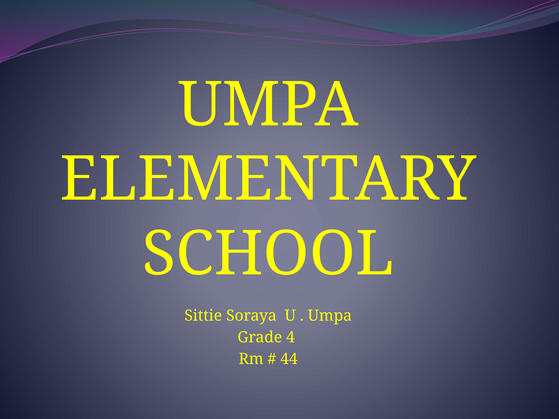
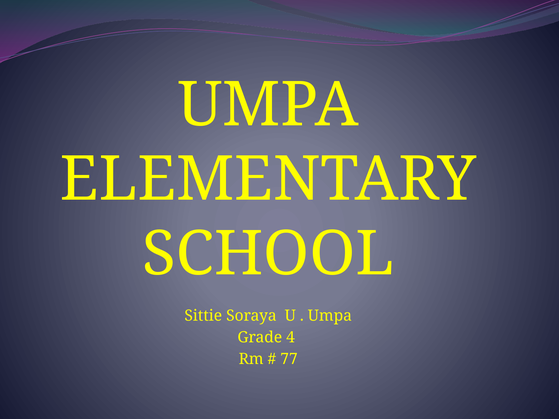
44: 44 -> 77
